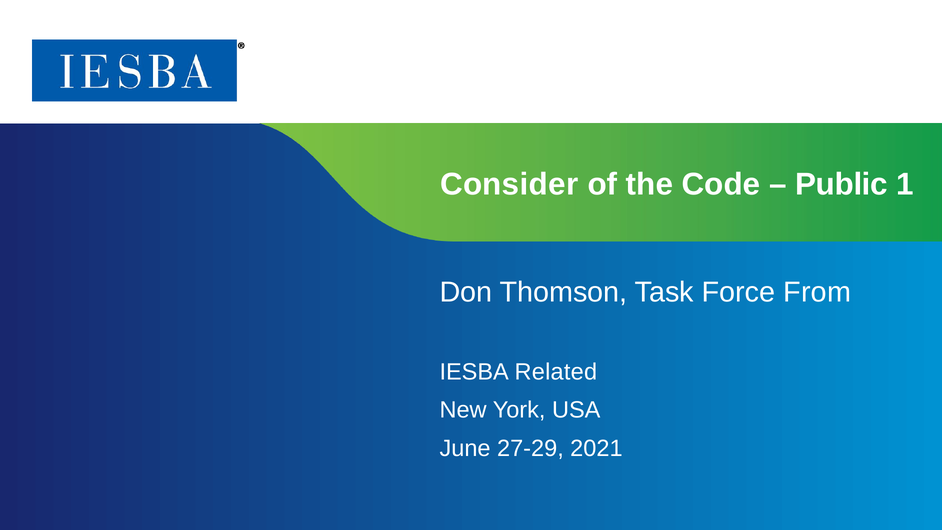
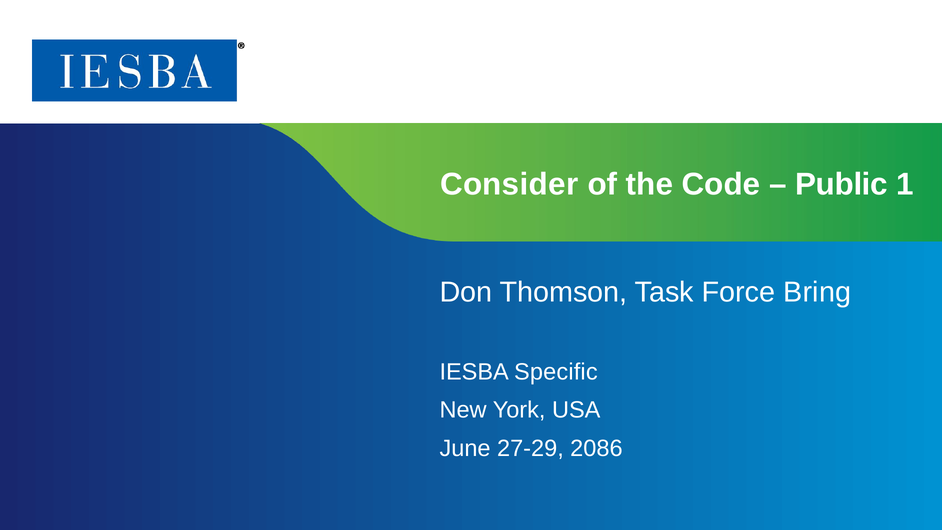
From: From -> Bring
Related: Related -> Specific
2021: 2021 -> 2086
